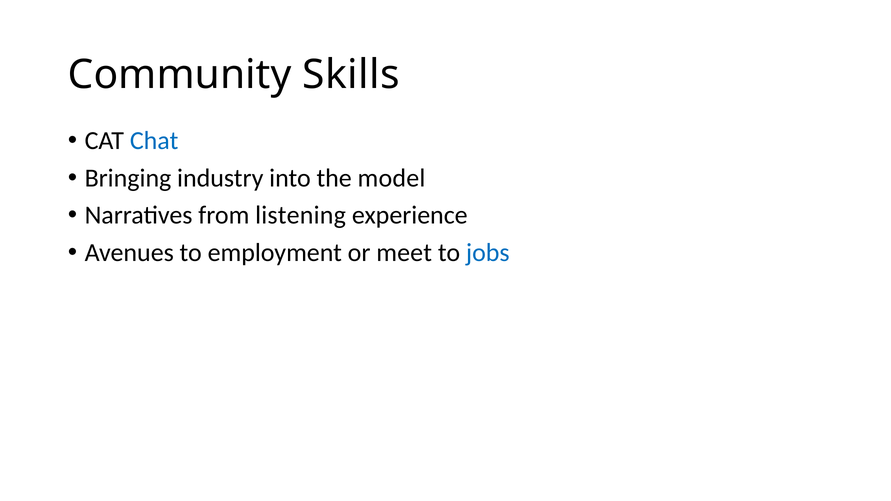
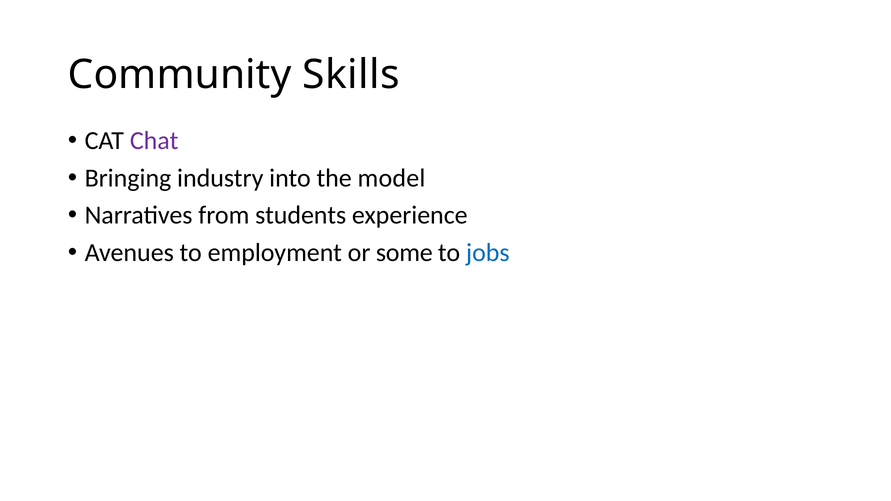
Chat colour: blue -> purple
listening: listening -> students
meet: meet -> some
